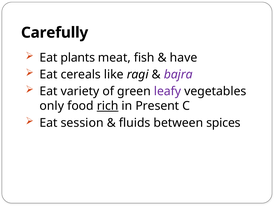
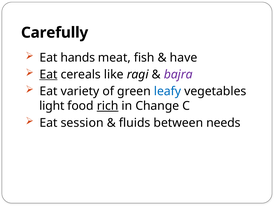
plants: plants -> hands
Eat at (48, 74) underline: none -> present
leafy colour: purple -> blue
only: only -> light
Present: Present -> Change
spices: spices -> needs
